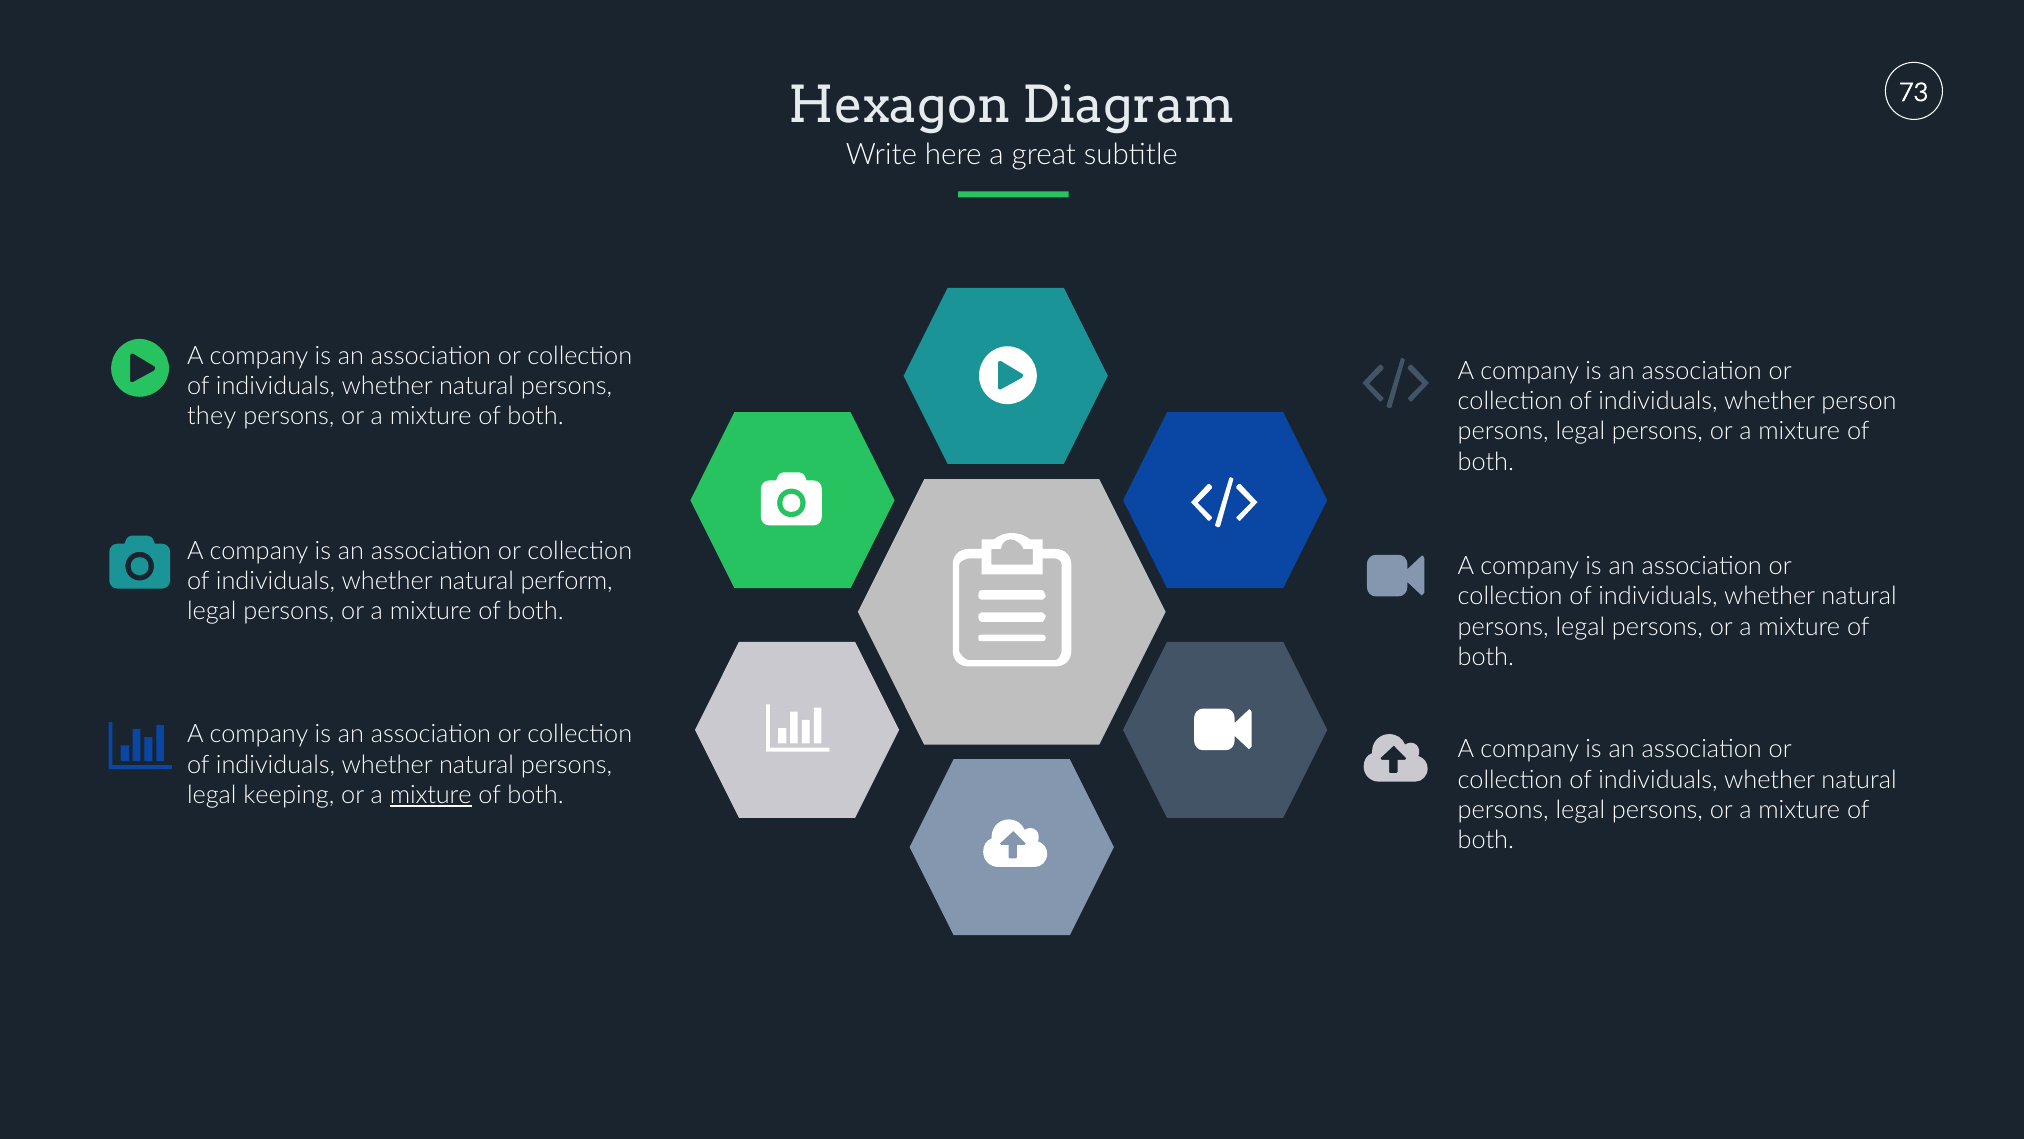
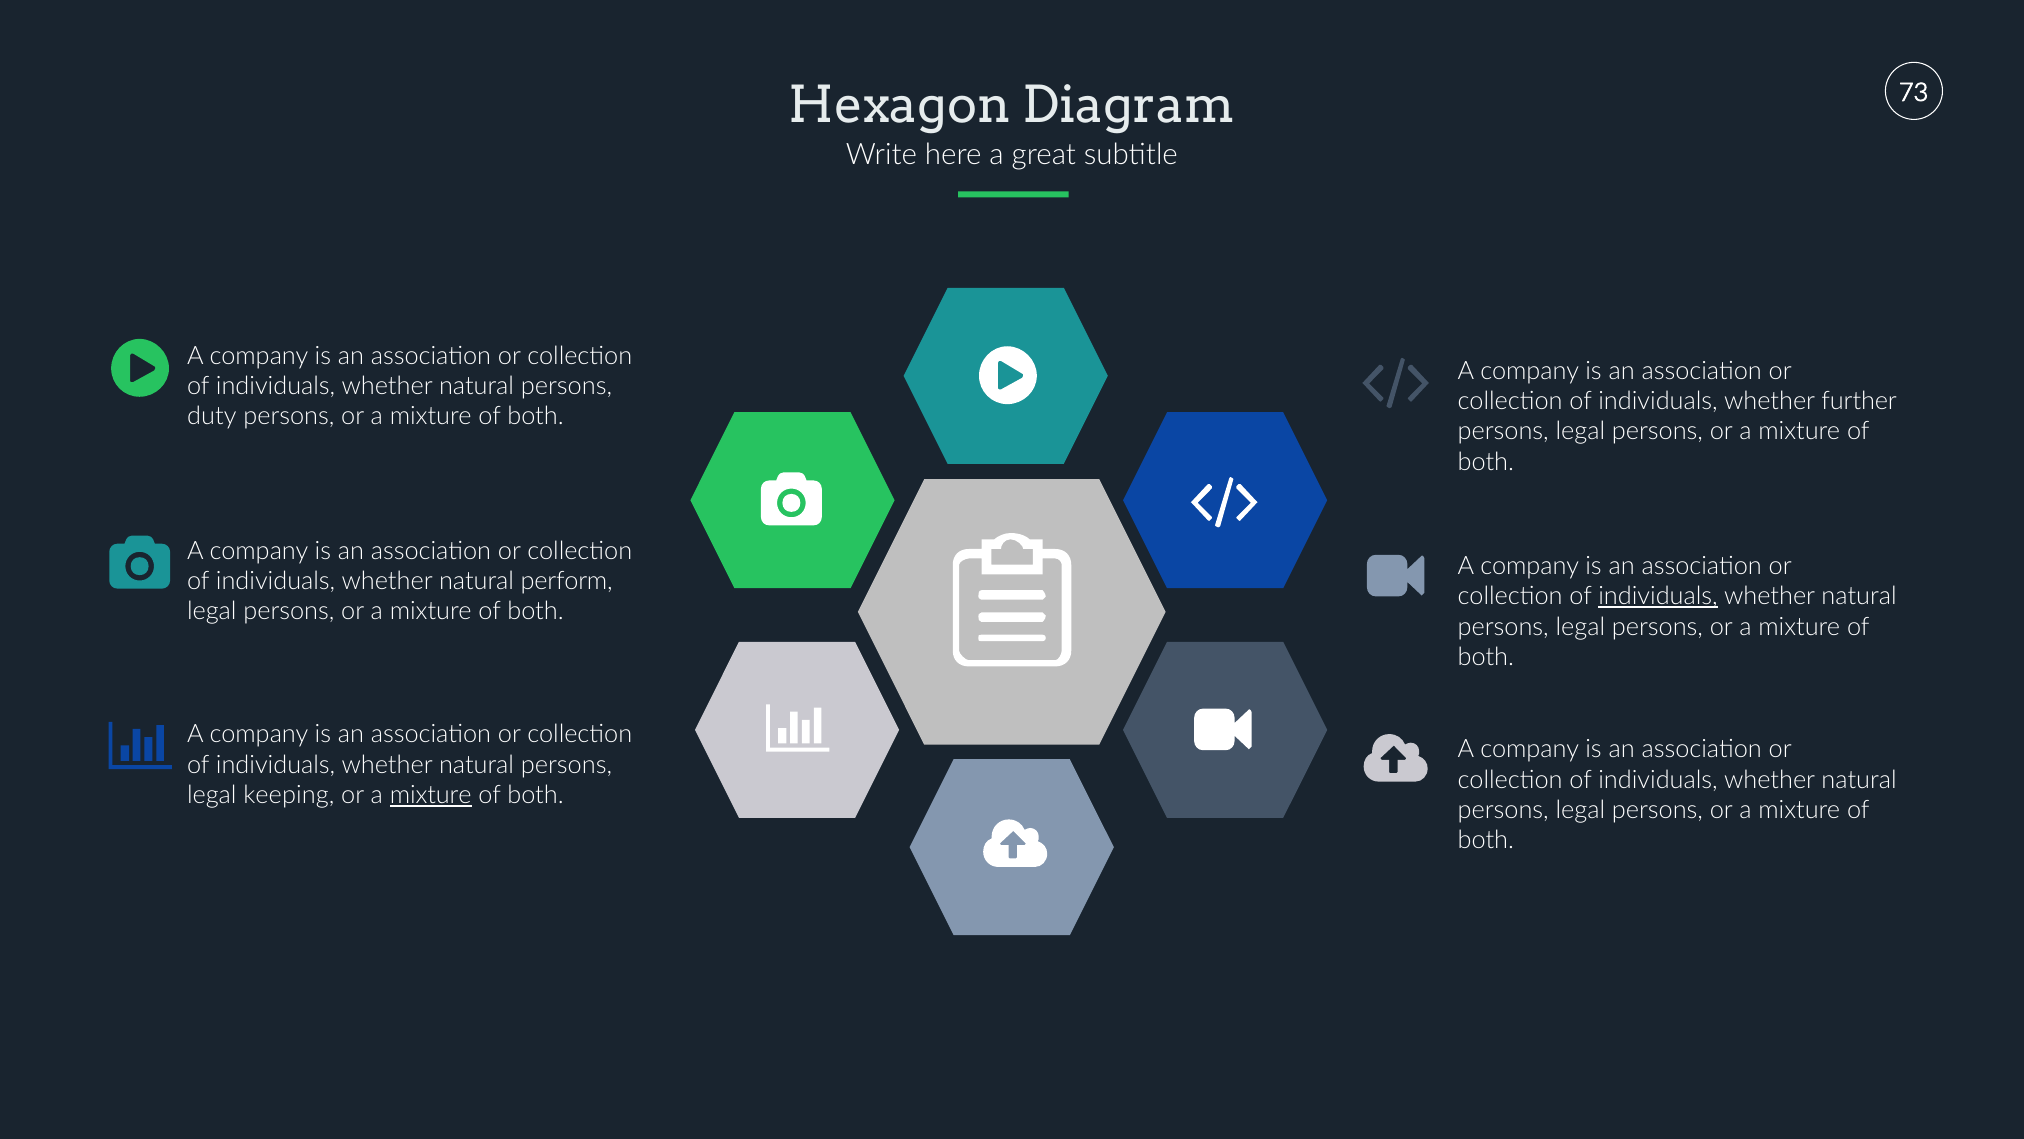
person: person -> further
they: they -> duty
individuals at (1658, 596) underline: none -> present
